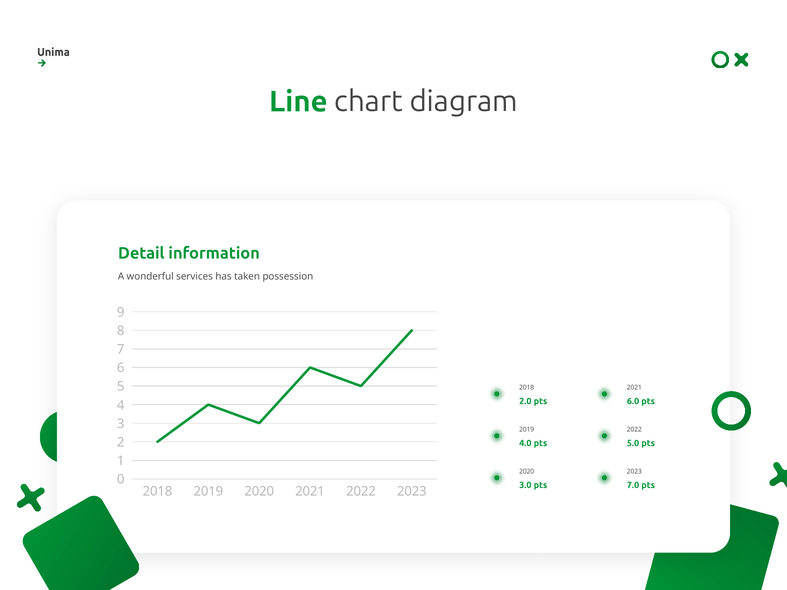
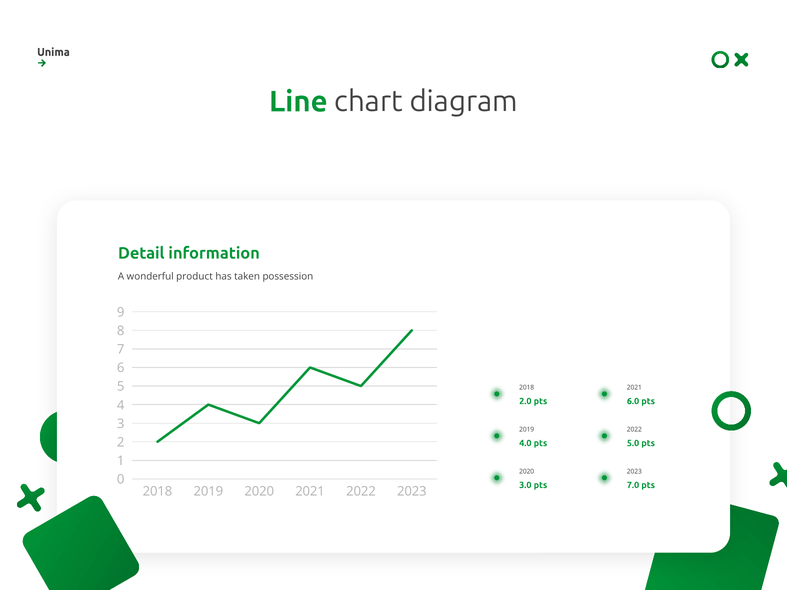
services: services -> product
